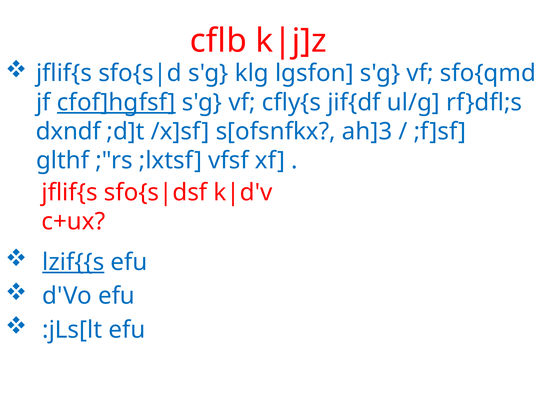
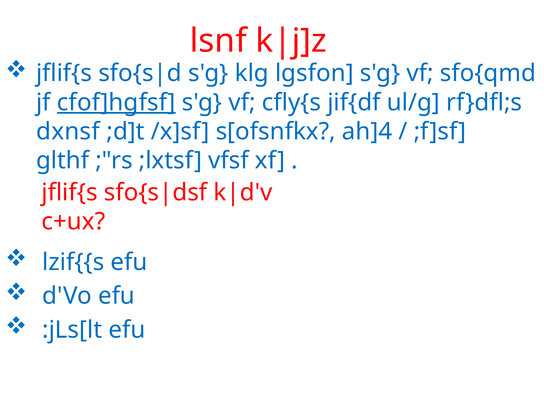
cflb: cflb -> lsnf
dxndf: dxndf -> dxnsf
ah]3: ah]3 -> ah]4
lzif{{s underline: present -> none
